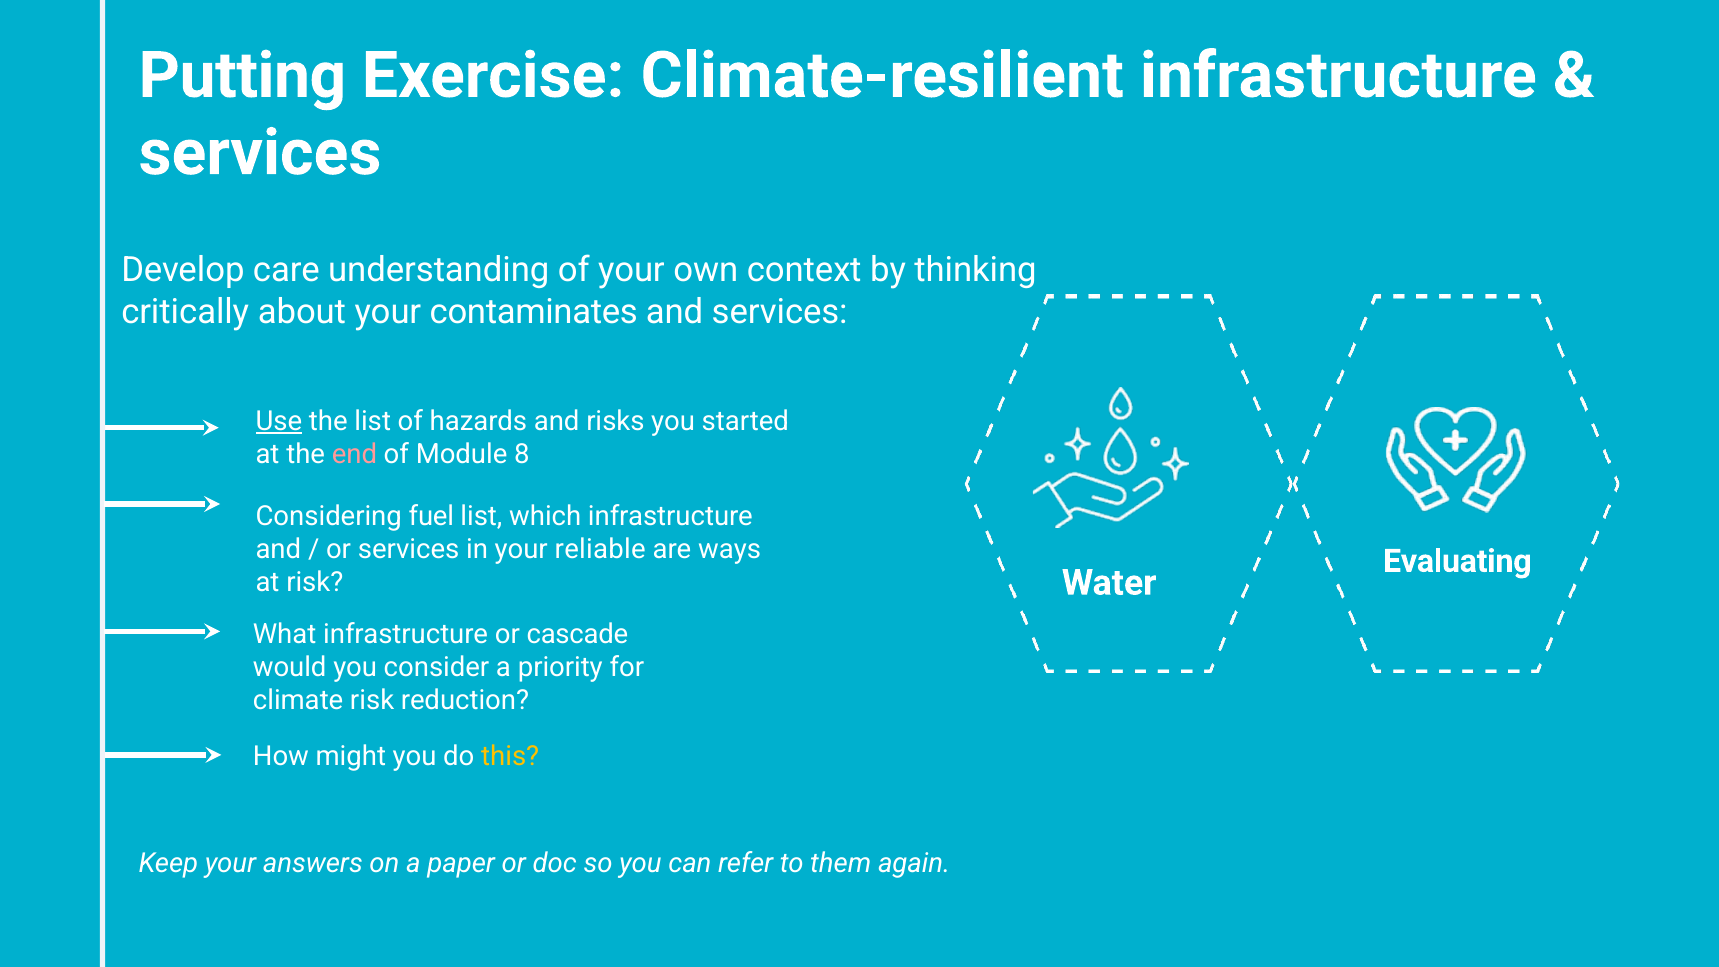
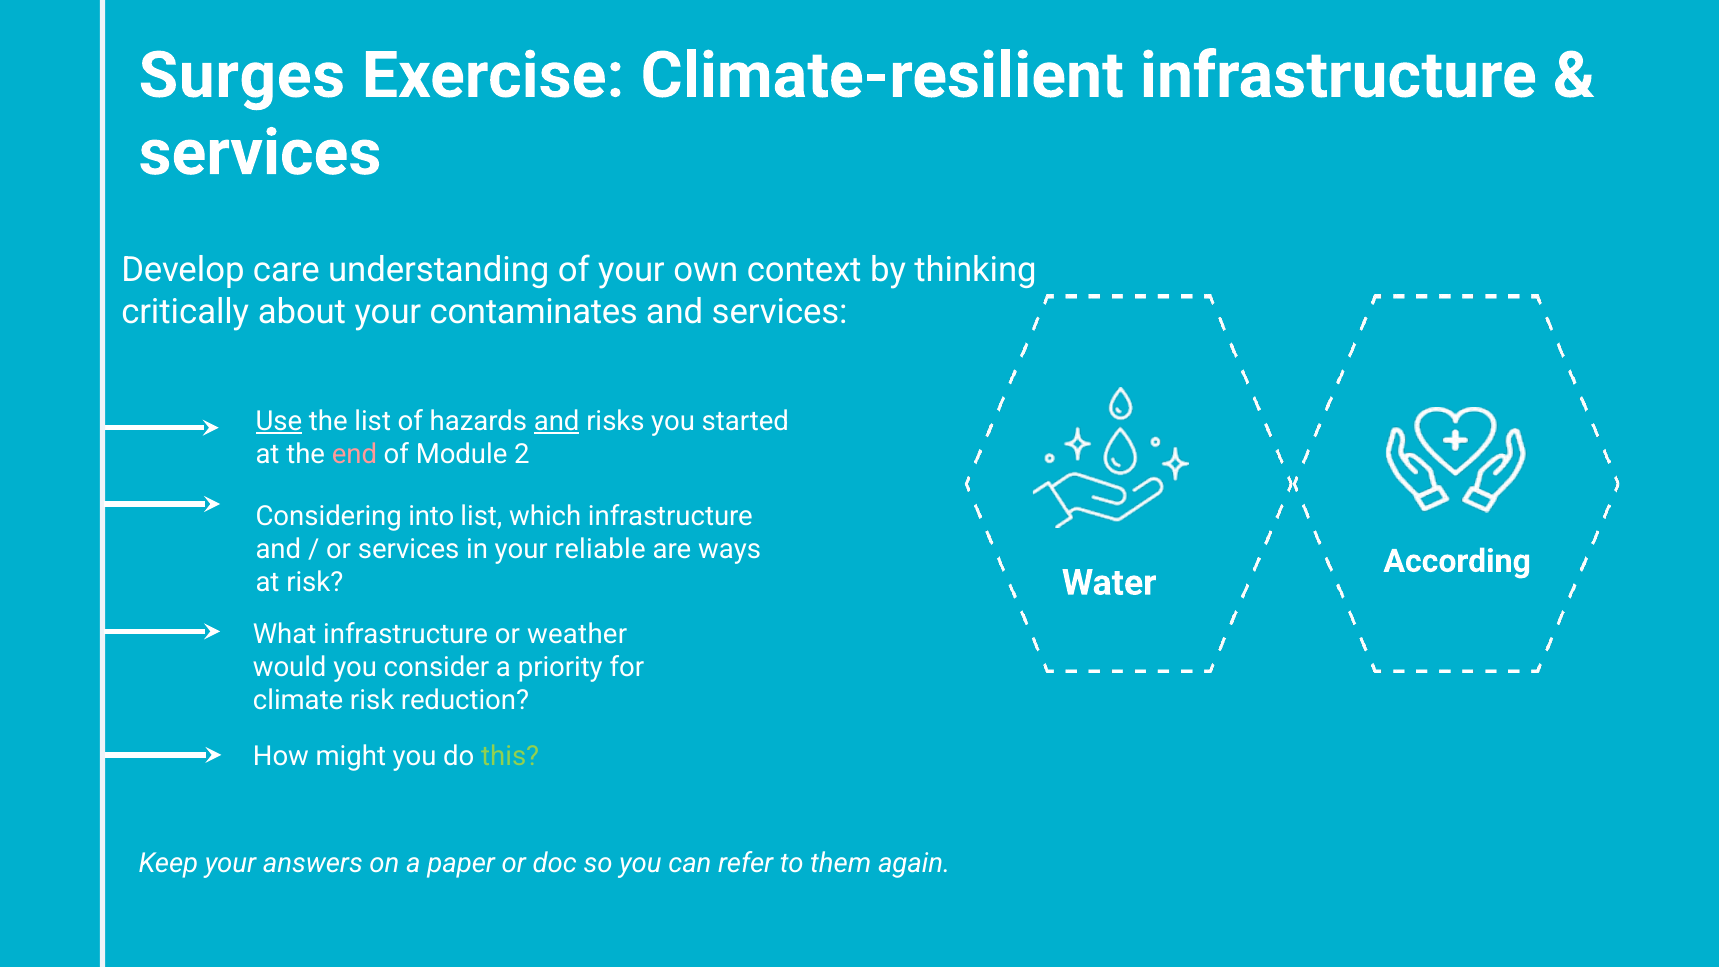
Putting: Putting -> Surges
and at (557, 421) underline: none -> present
8: 8 -> 2
fuel: fuel -> into
Evaluating: Evaluating -> According
cascade: cascade -> weather
this colour: yellow -> light green
